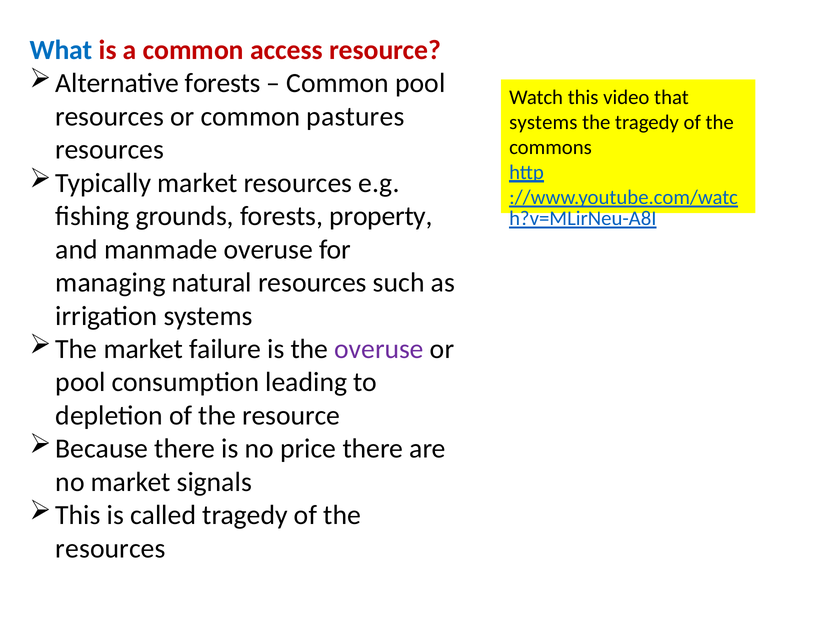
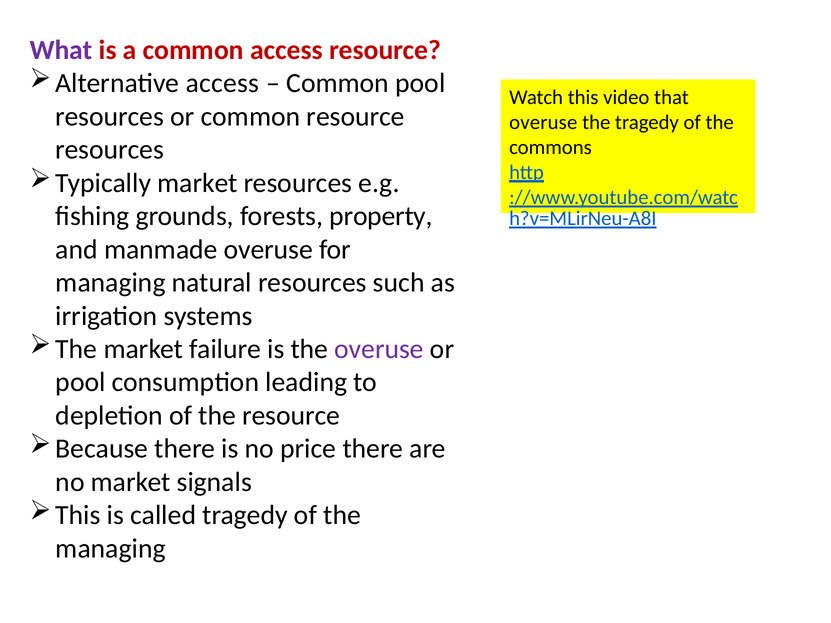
What colour: blue -> purple
Alternative forests: forests -> access
common pastures: pastures -> resource
systems at (543, 122): systems -> overuse
resources at (111, 549): resources -> managing
